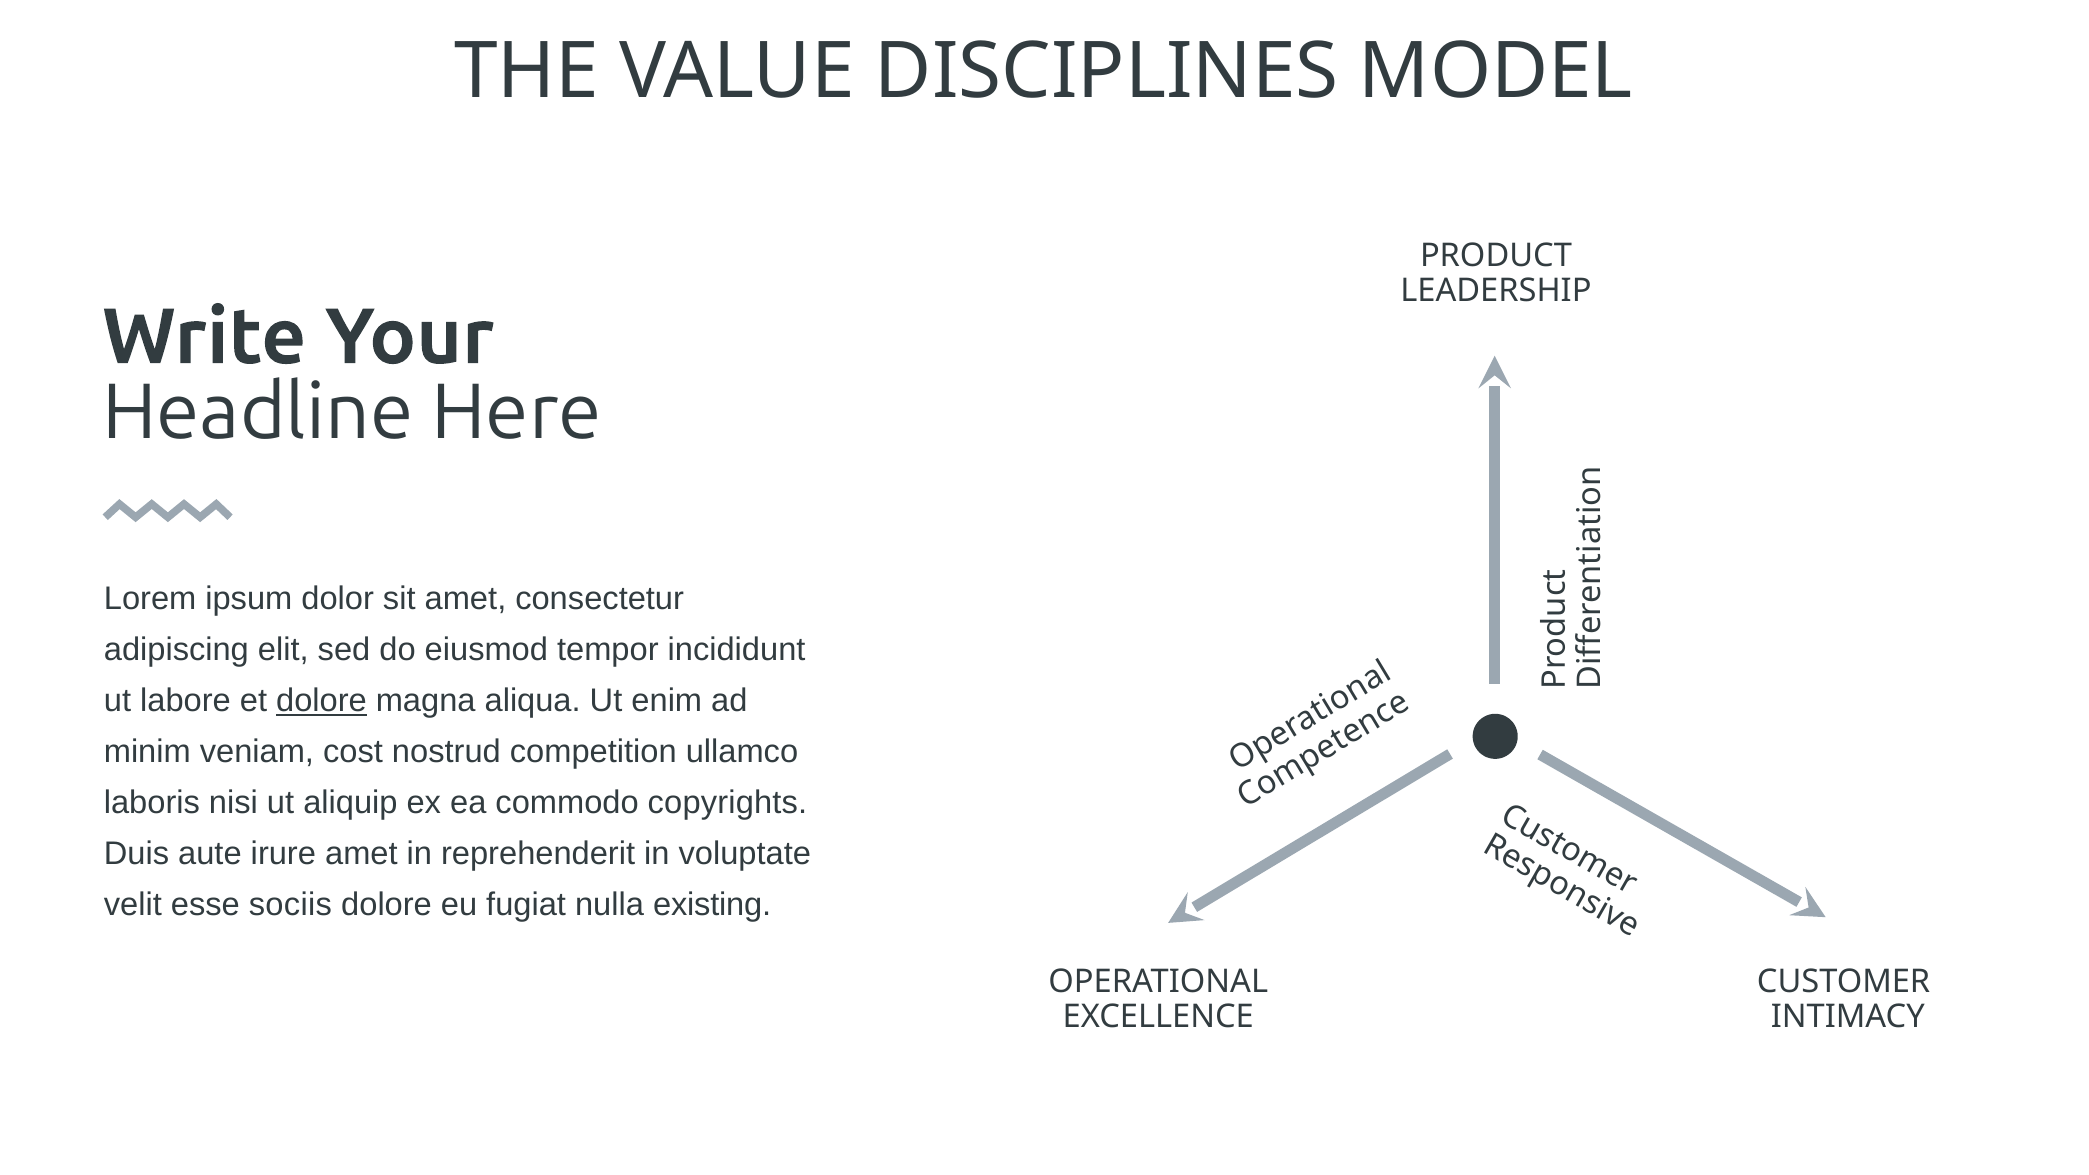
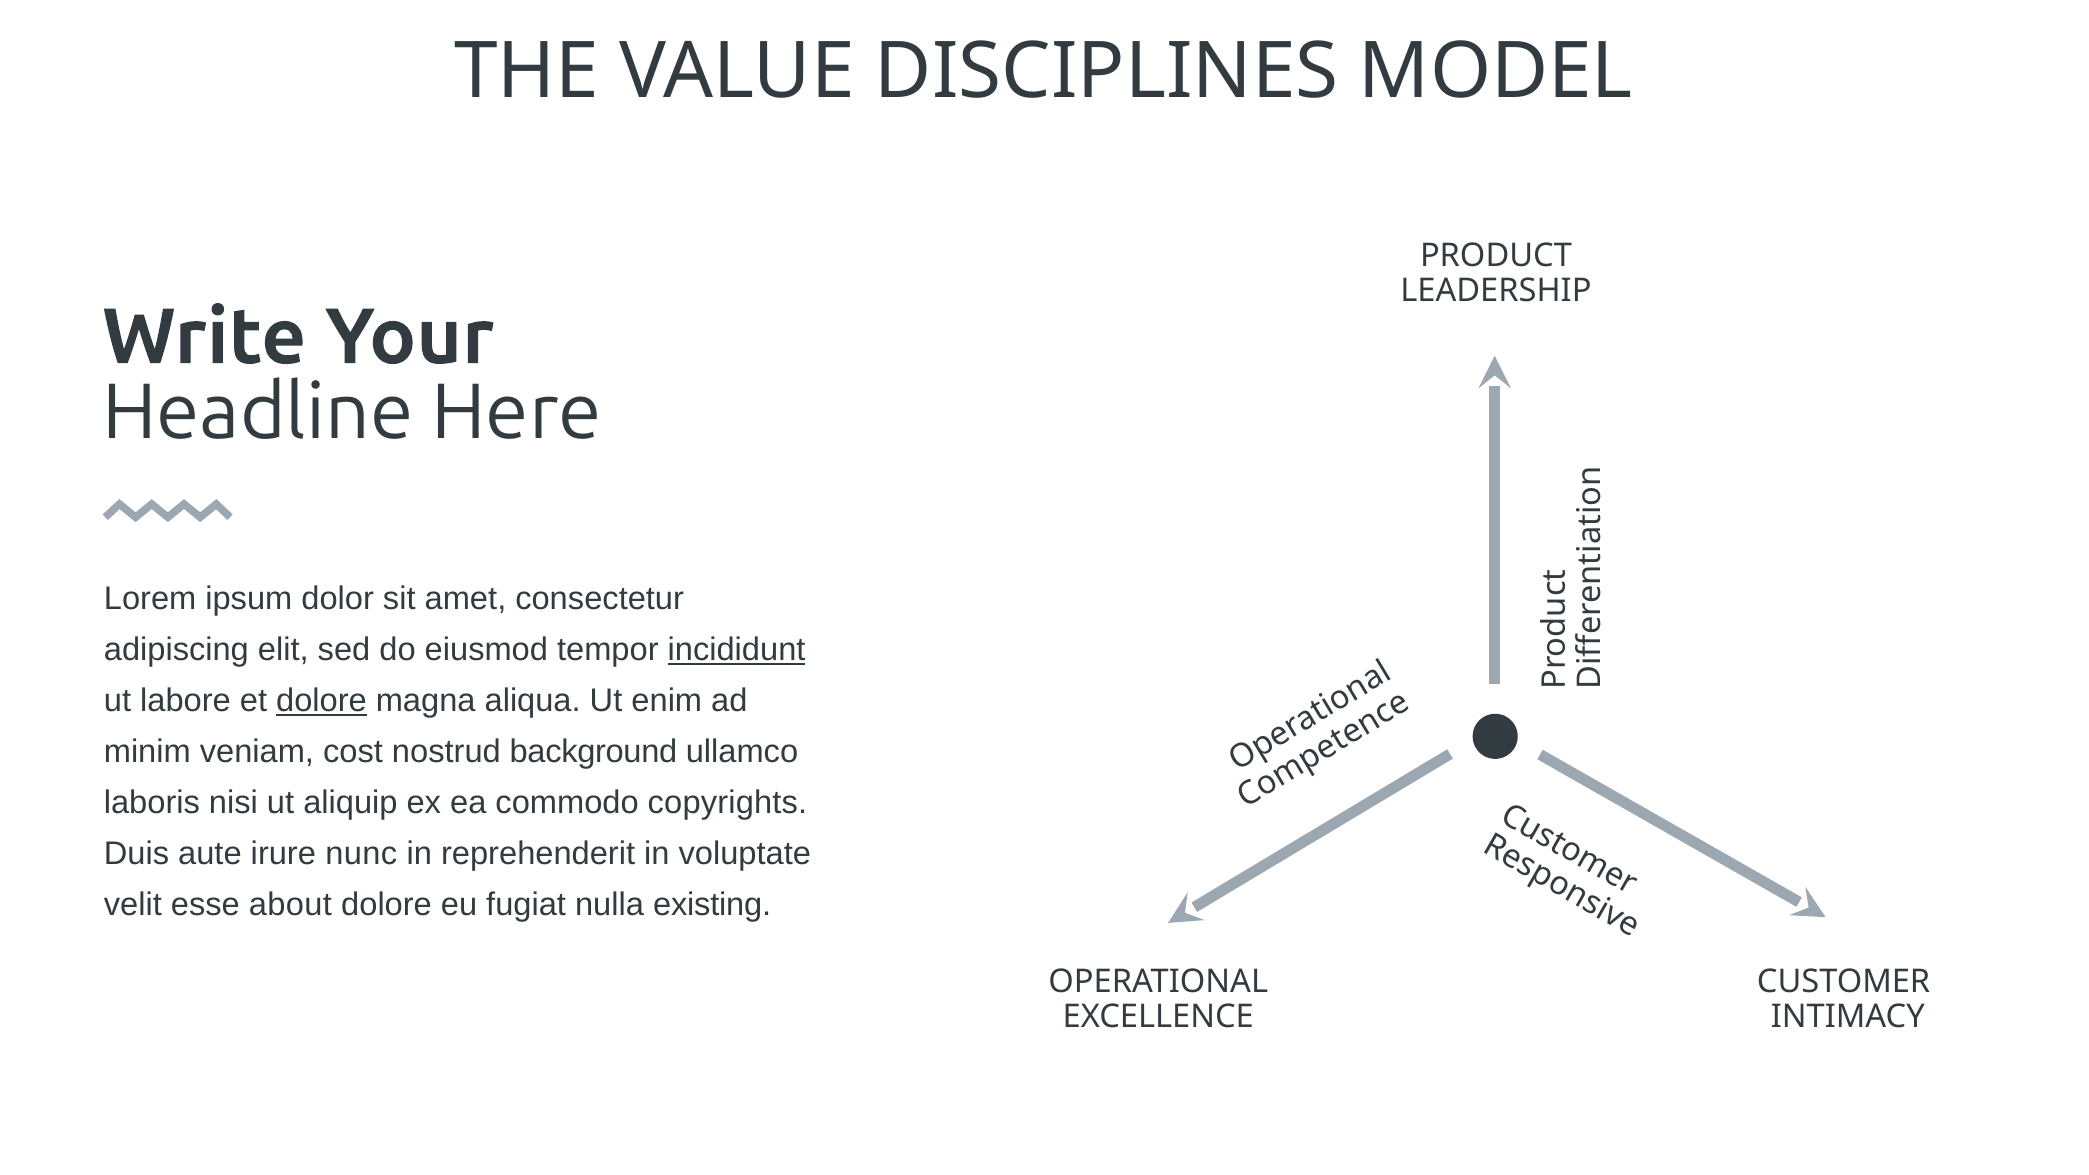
incididunt underline: none -> present
competition: competition -> background
irure amet: amet -> nunc
sociis: sociis -> about
